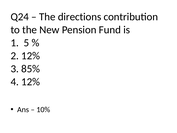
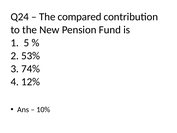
directions: directions -> compared
2 12%: 12% -> 53%
85%: 85% -> 74%
